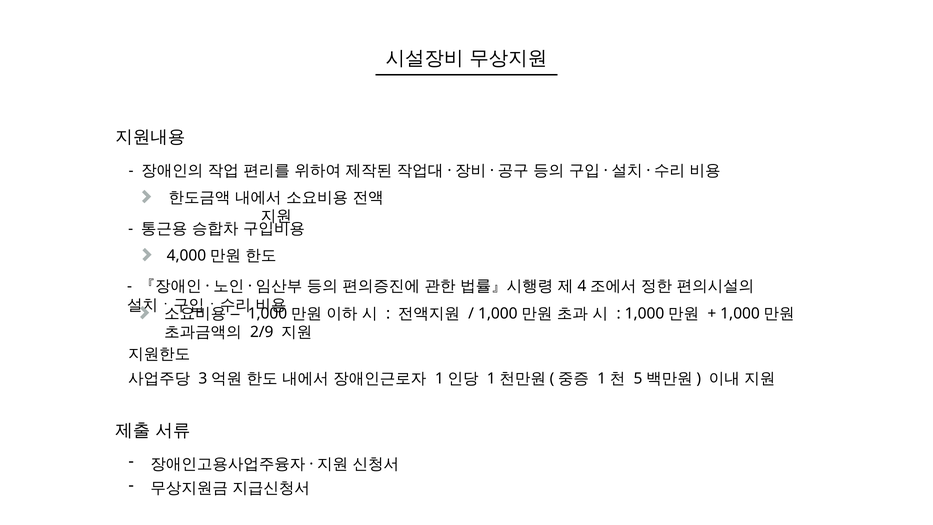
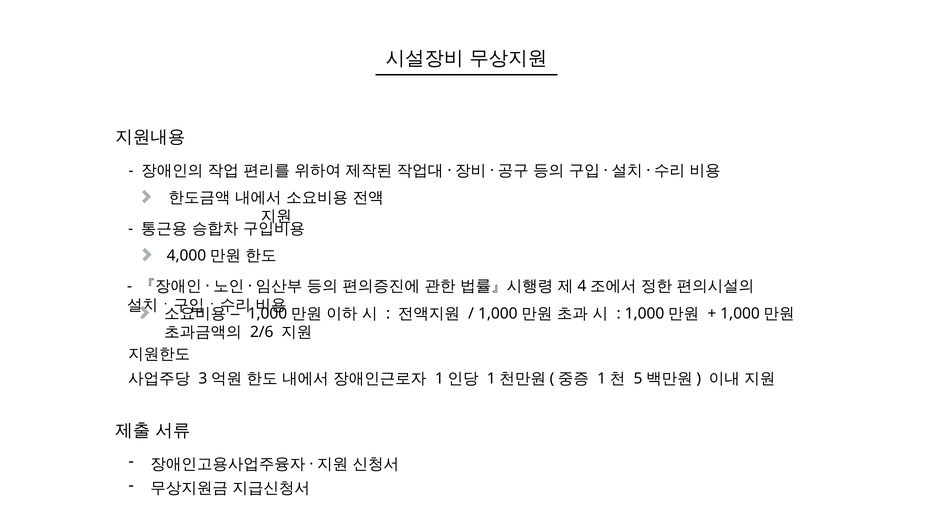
2/9: 2/9 -> 2/6
